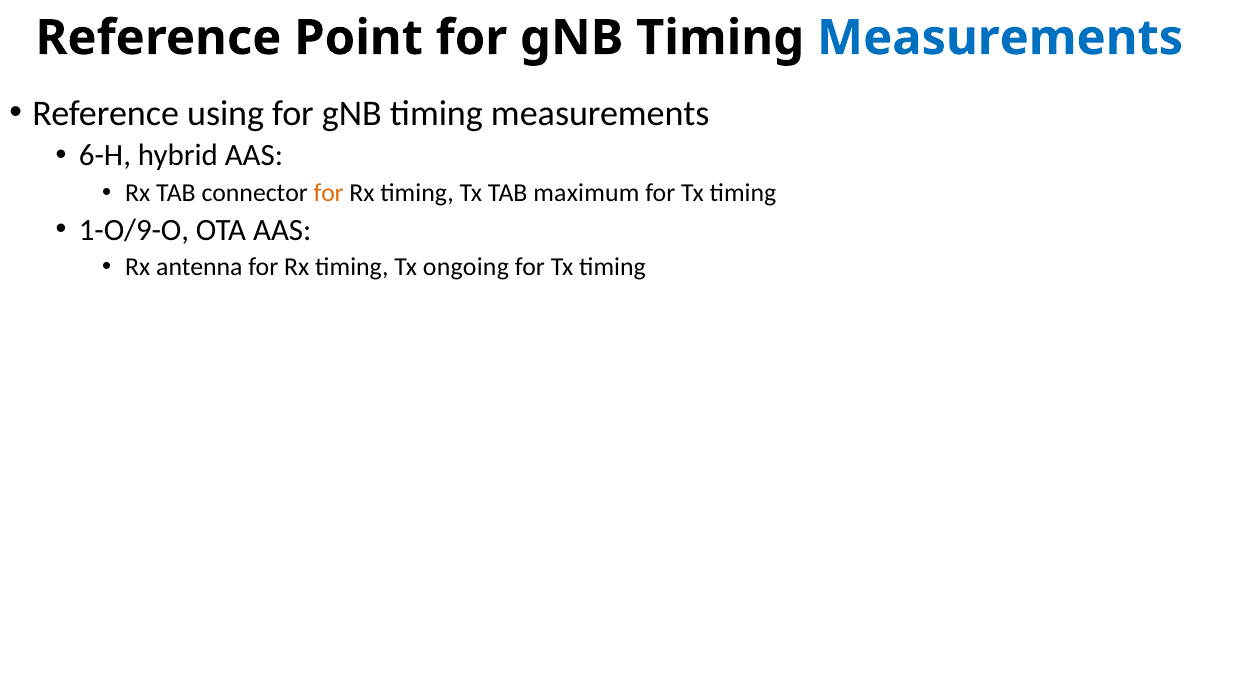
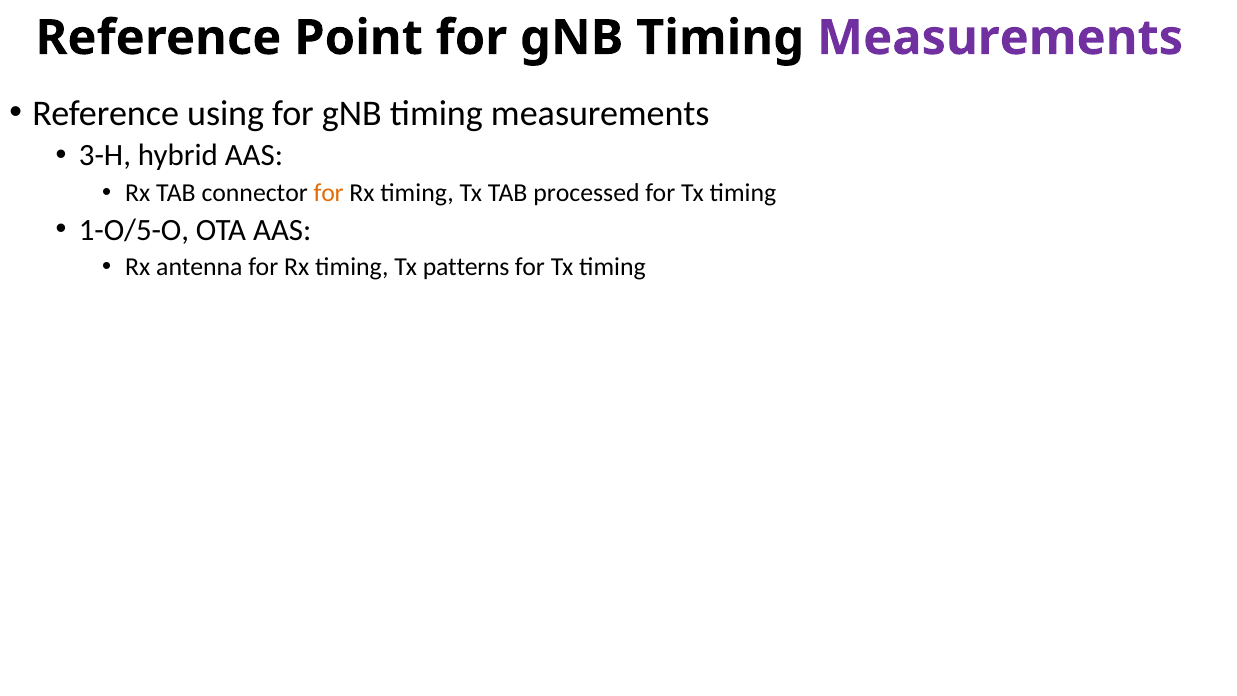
Measurements at (1000, 38) colour: blue -> purple
6-H: 6-H -> 3-H
maximum: maximum -> processed
1-O/9-O: 1-O/9-O -> 1-O/5-O
ongoing: ongoing -> patterns
